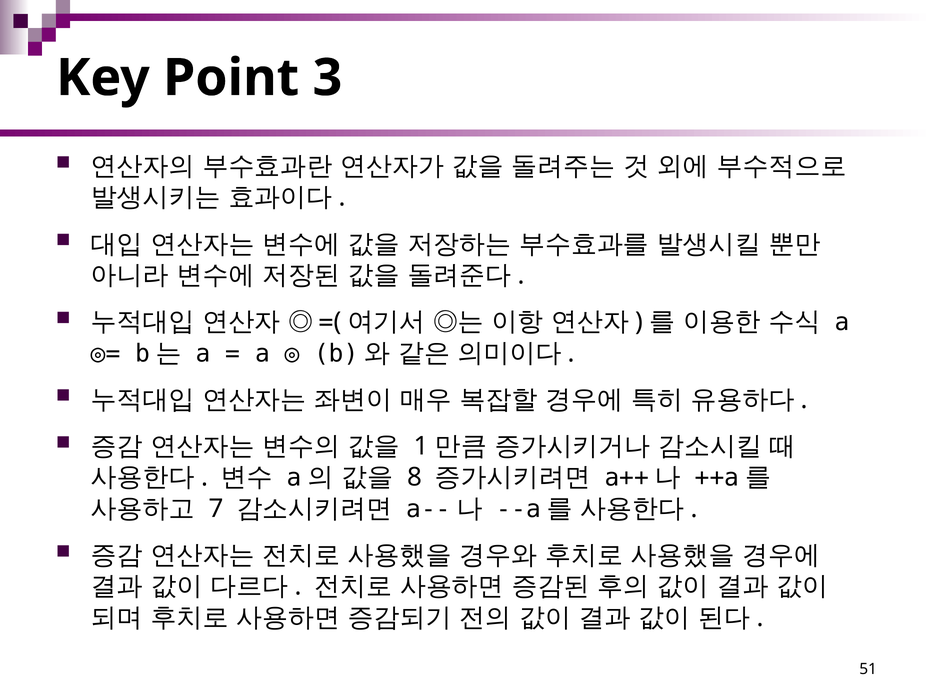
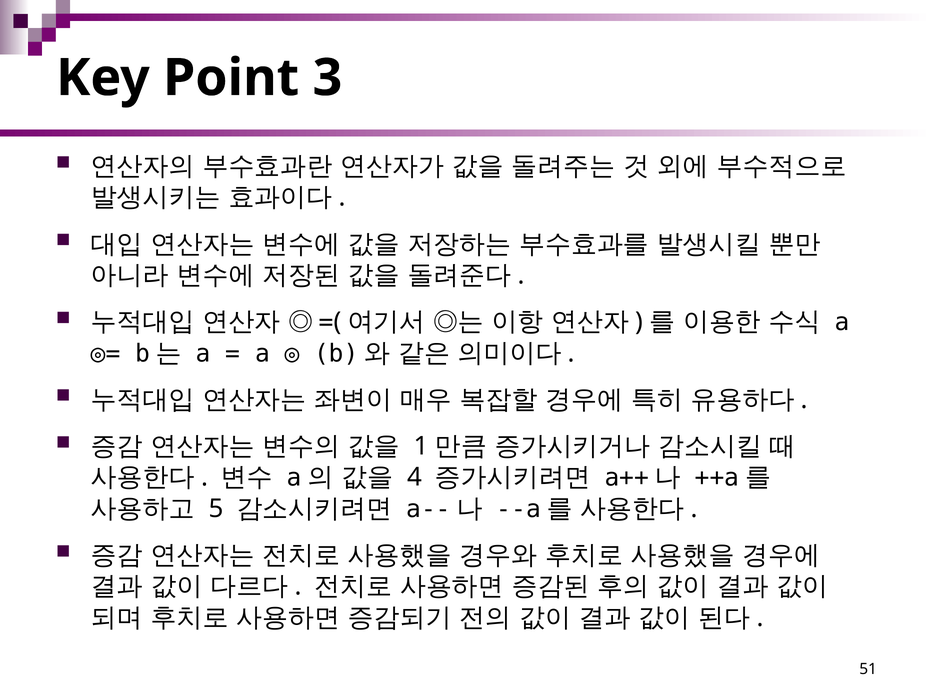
8: 8 -> 4
7: 7 -> 5
